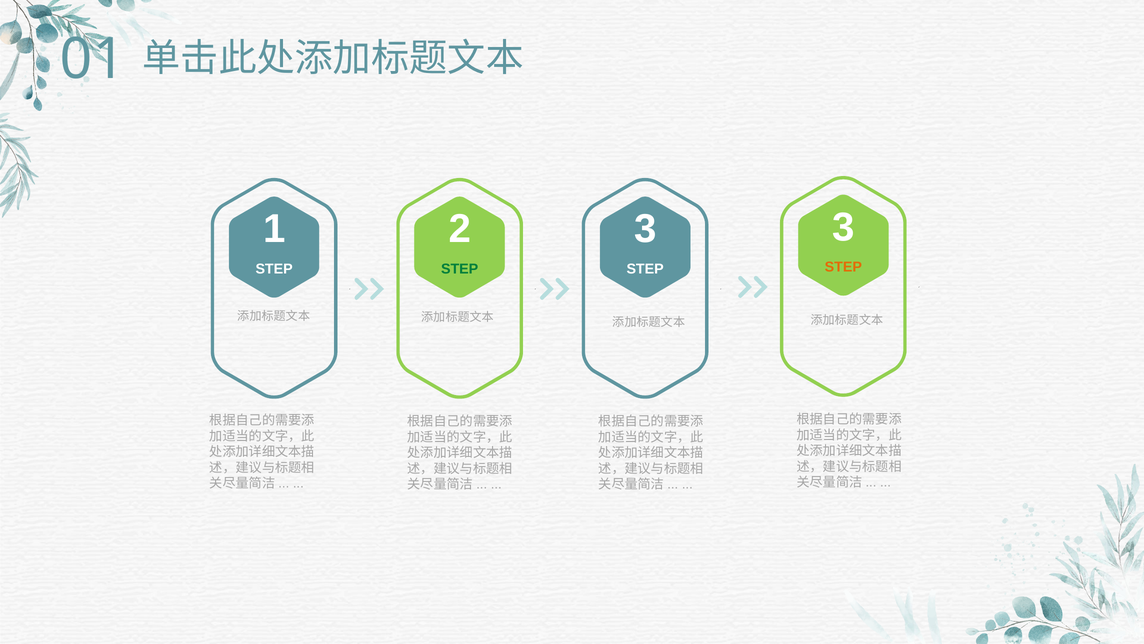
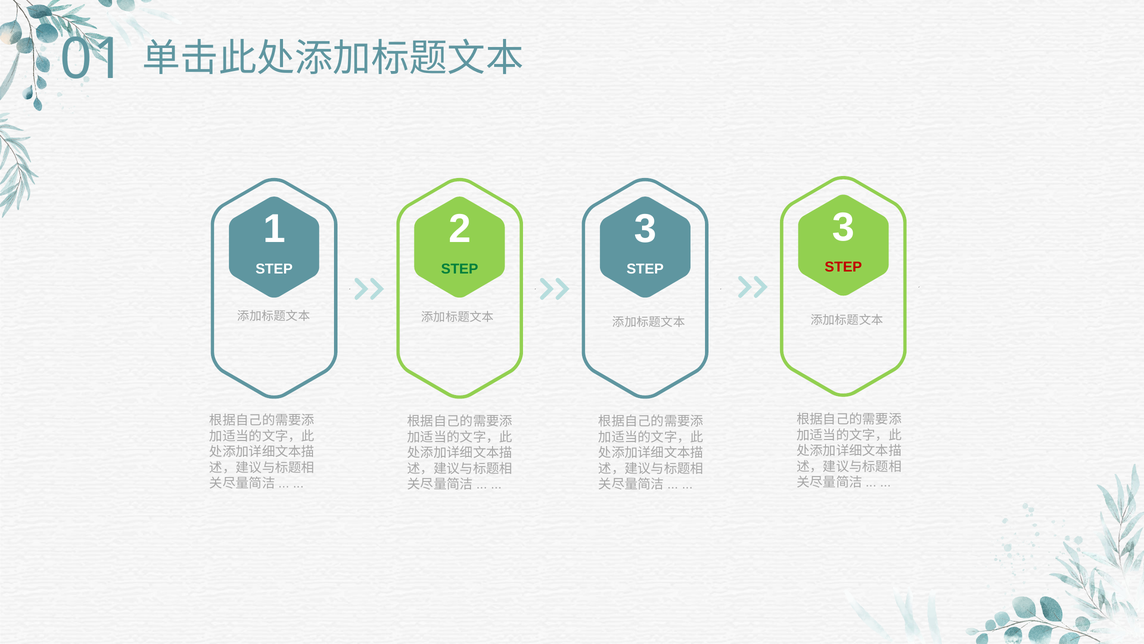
STEP at (843, 267) colour: orange -> red
